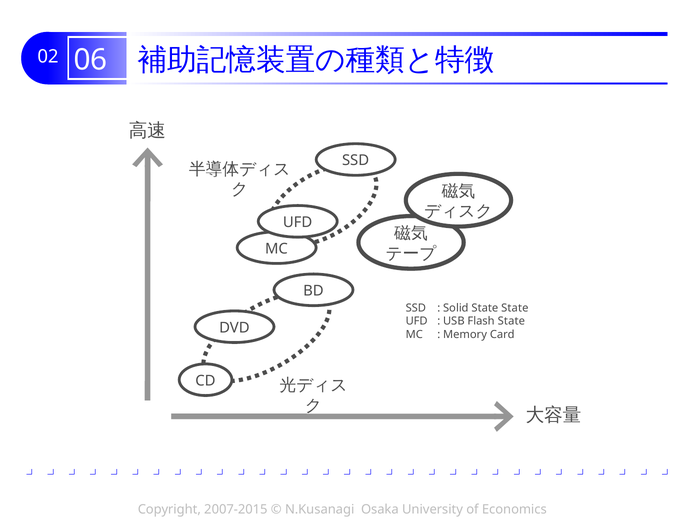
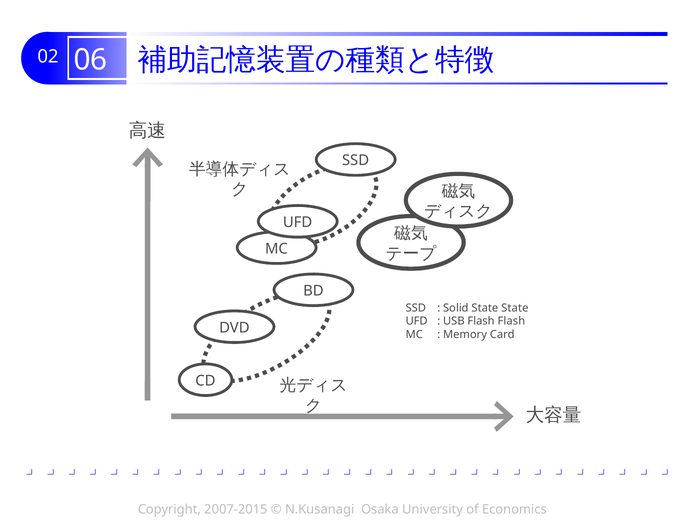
Flash State: State -> Flash
